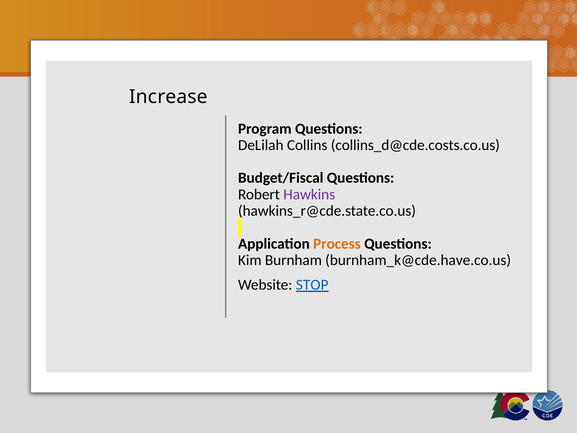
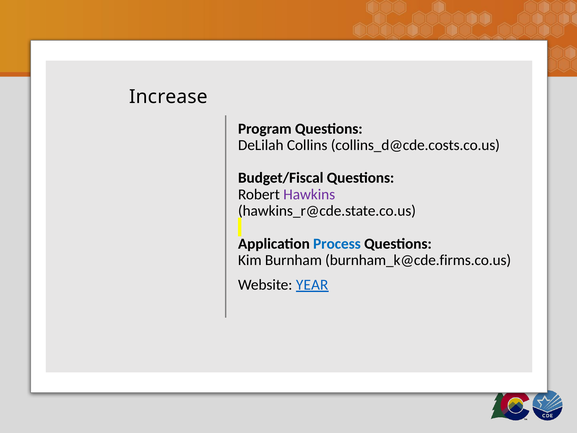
Process colour: orange -> blue
burnham_k@cde.have.co.us: burnham_k@cde.have.co.us -> burnham_k@cde.firms.co.us
STOP: STOP -> YEAR
